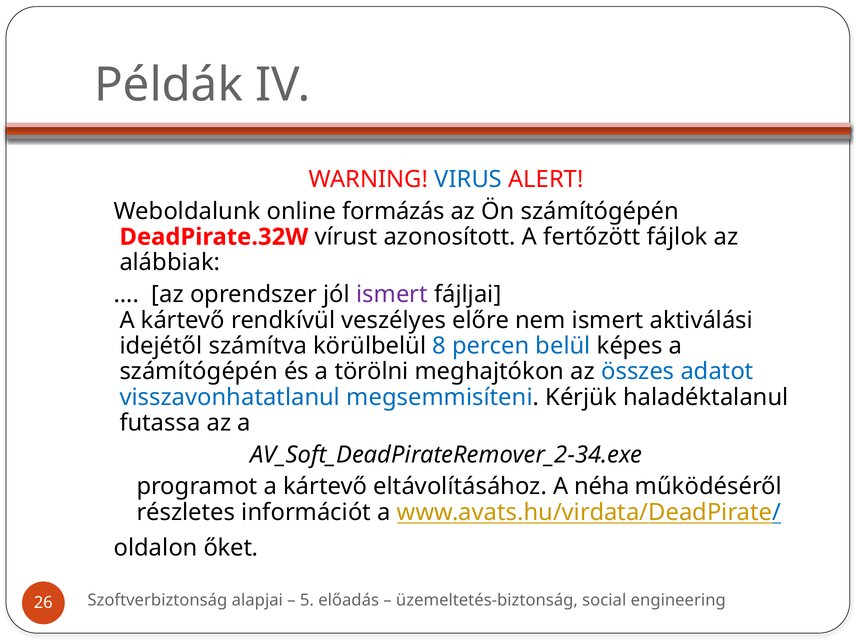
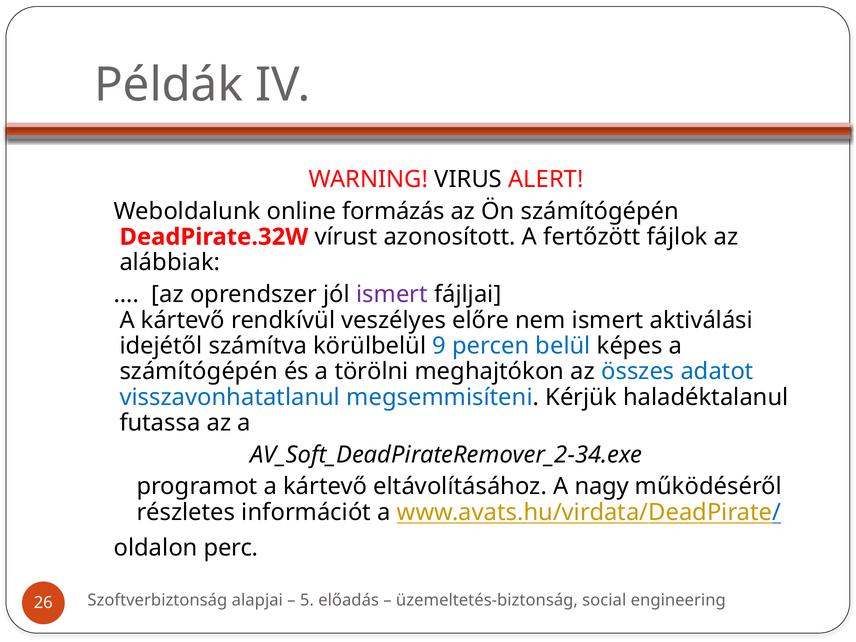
VIRUS colour: blue -> black
8: 8 -> 9
néha: néha -> nagy
őket: őket -> perc
